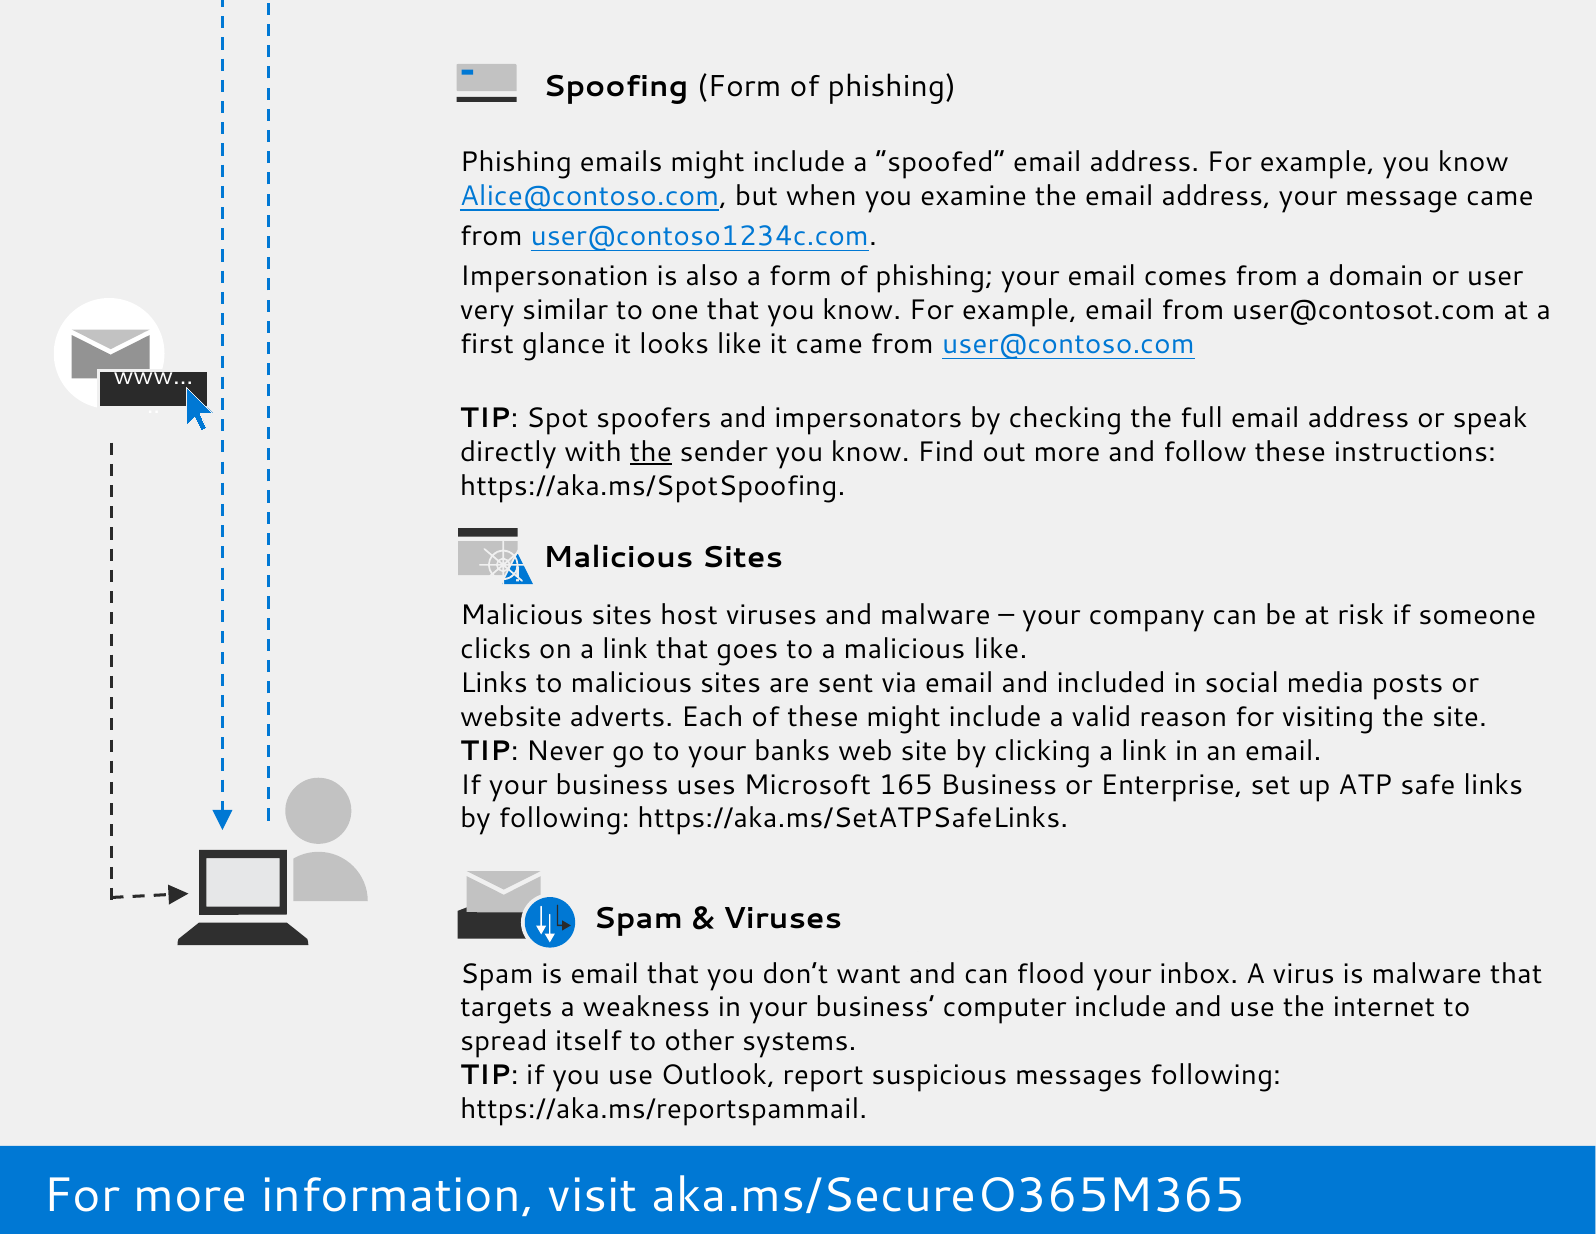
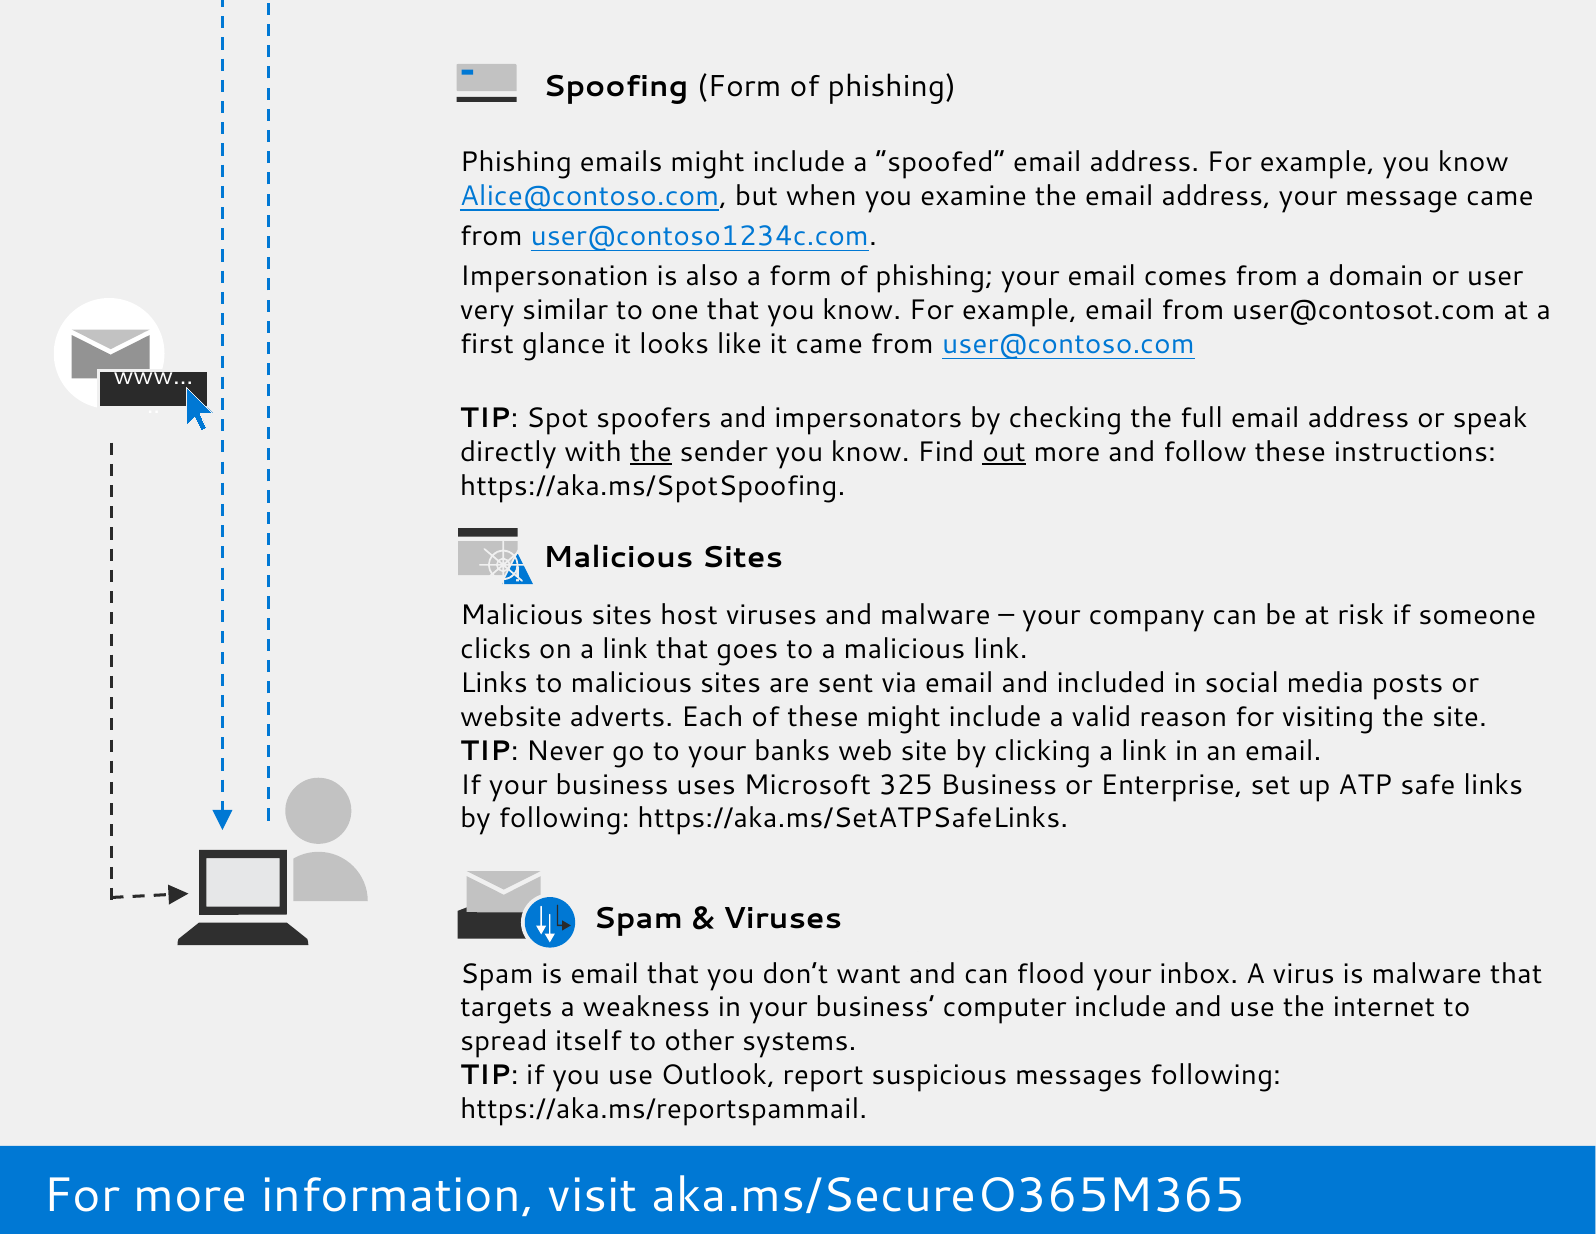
out underline: none -> present
malicious like: like -> link
165: 165 -> 325
